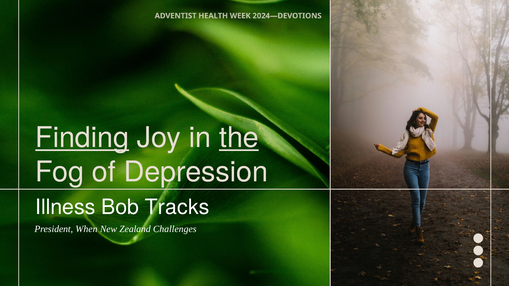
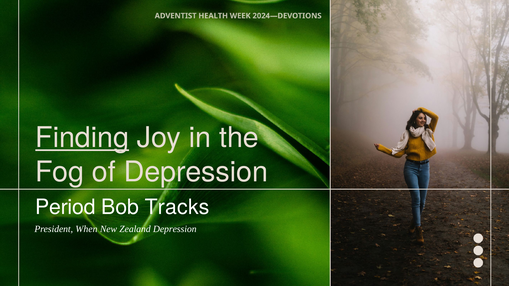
the underline: present -> none
Illness: Illness -> Period
Zealand Challenges: Challenges -> Depression
